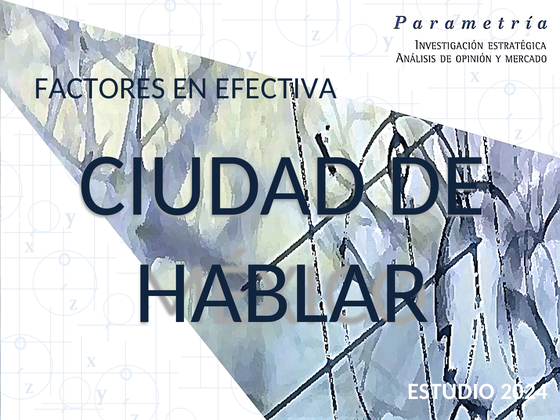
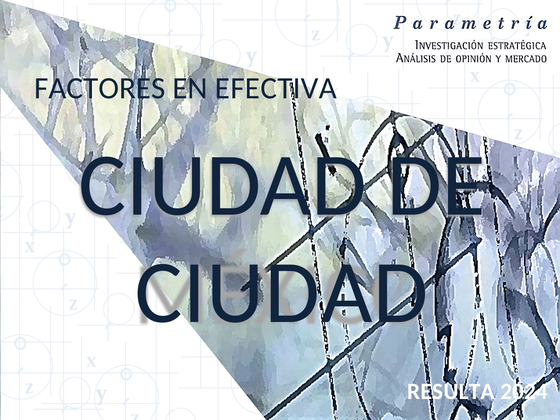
HABLAR at (282, 293): HABLAR -> CIUDAD
ESTUDIO: ESTUDIO -> RESULTA
